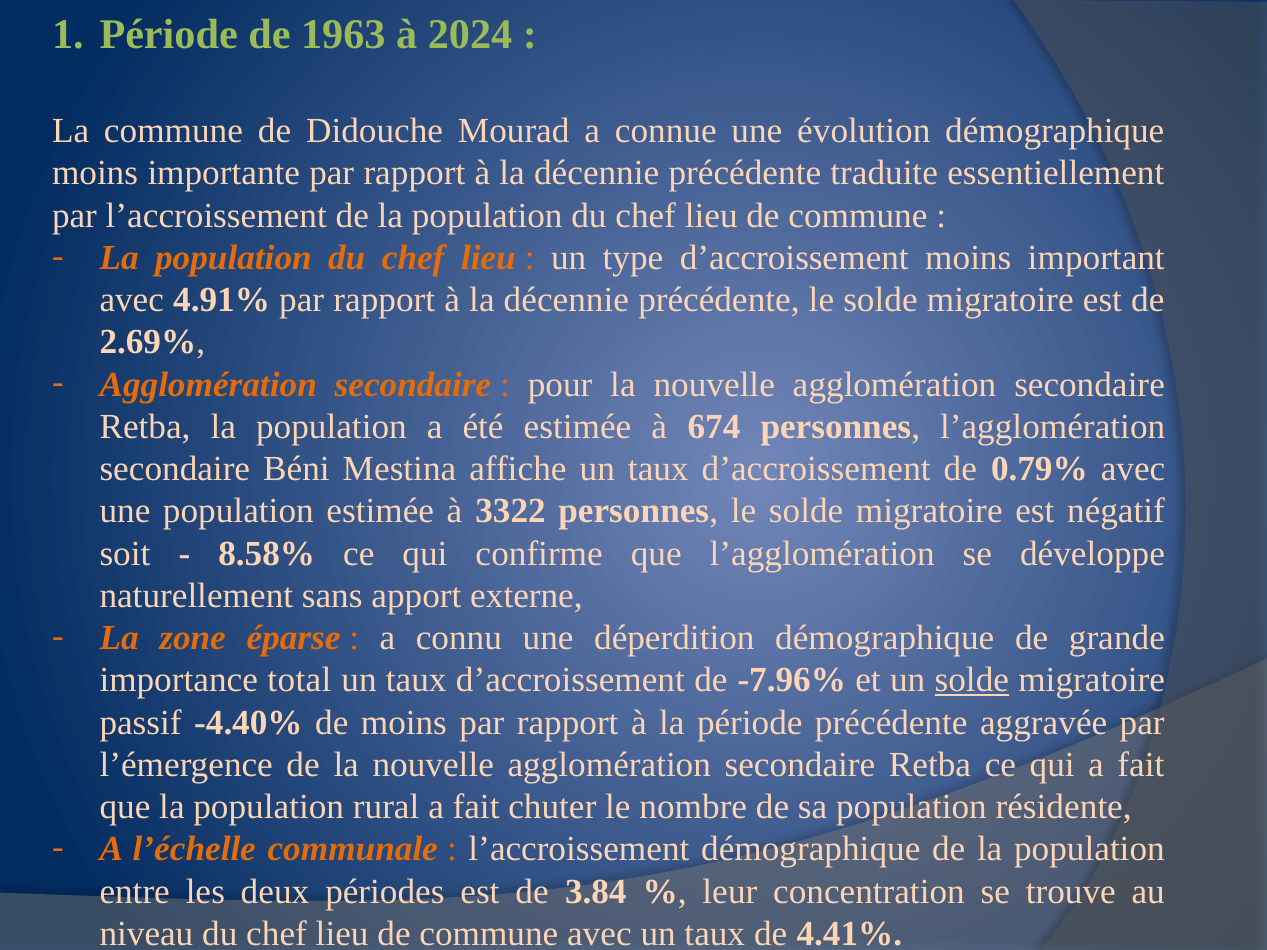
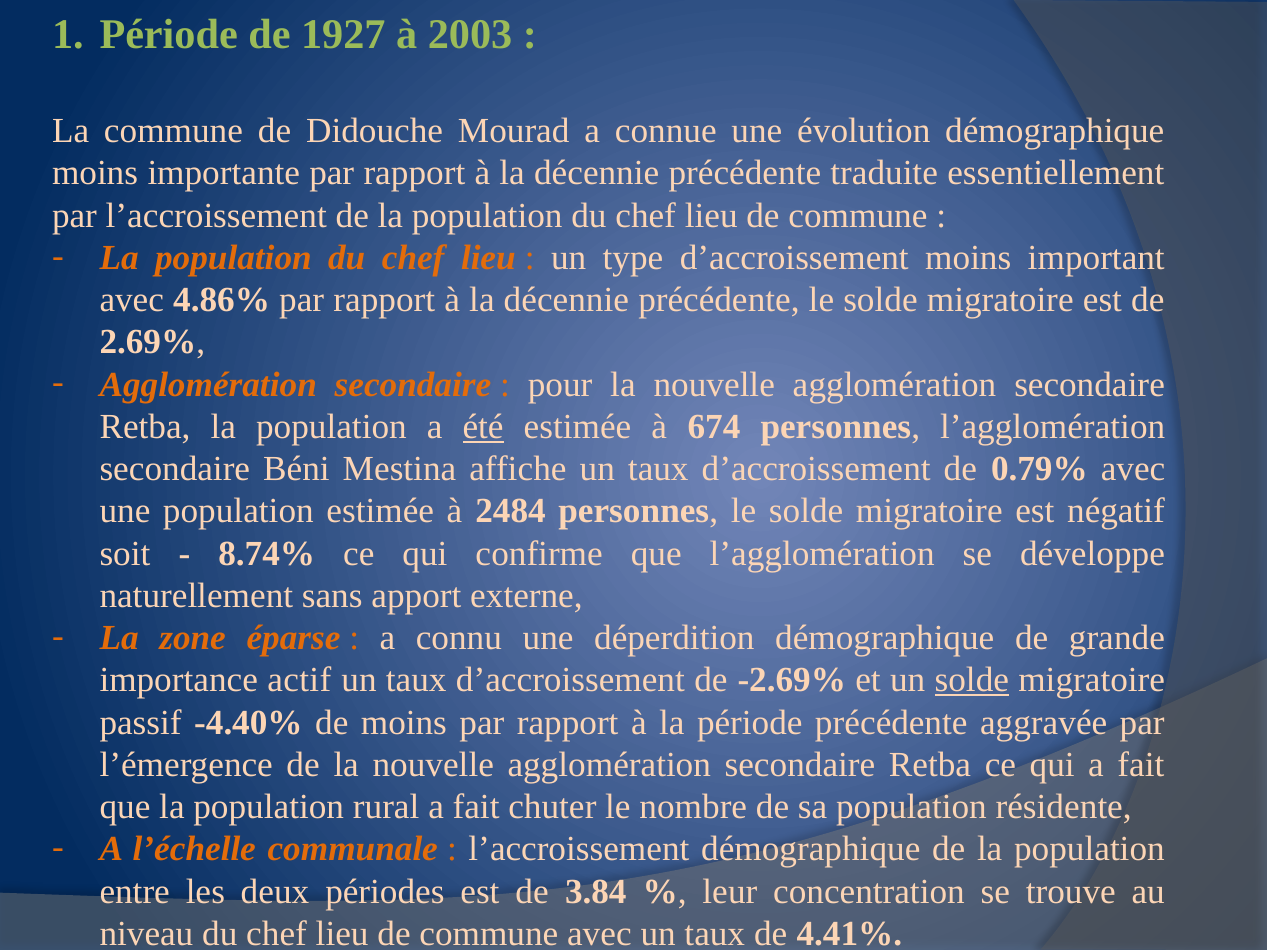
1963: 1963 -> 1927
2024: 2024 -> 2003
4.91%: 4.91% -> 4.86%
été underline: none -> present
3322: 3322 -> 2484
8.58%: 8.58% -> 8.74%
total: total -> actif
-7.96%: -7.96% -> -2.69%
